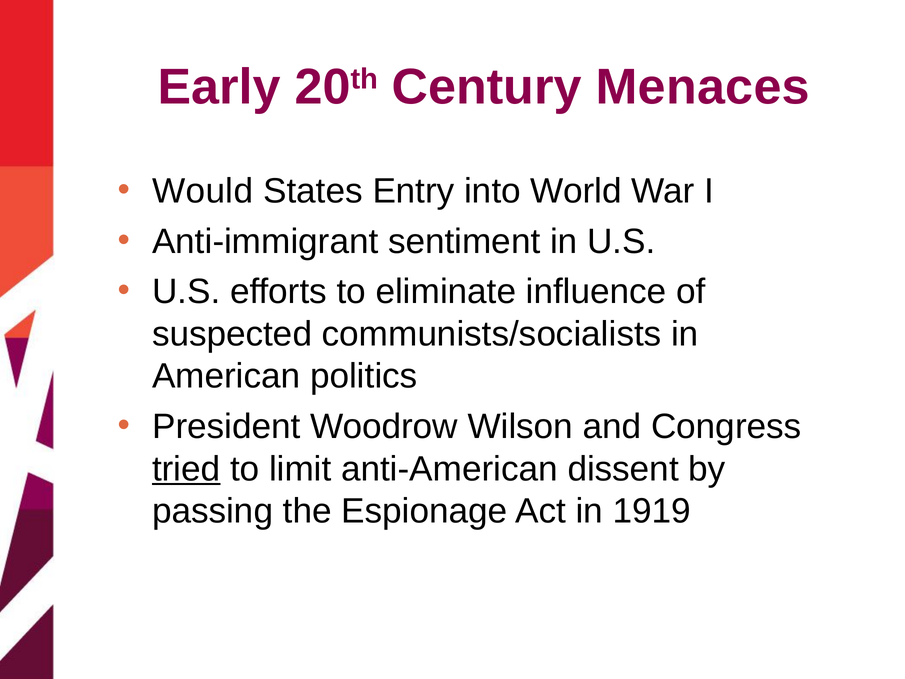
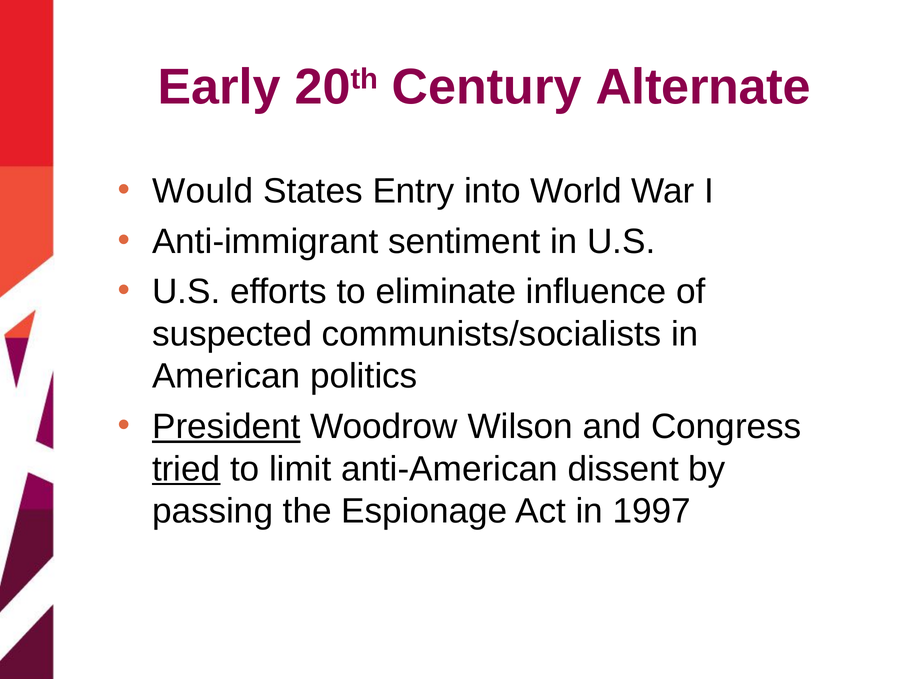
Menaces: Menaces -> Alternate
President underline: none -> present
1919: 1919 -> 1997
